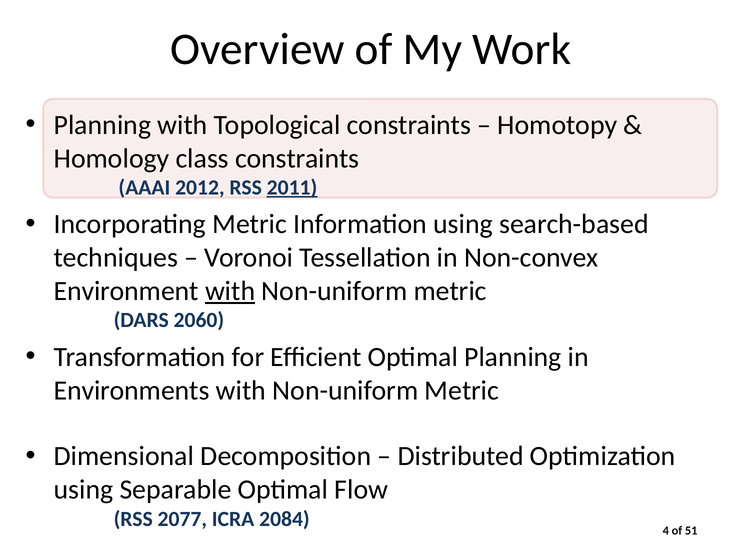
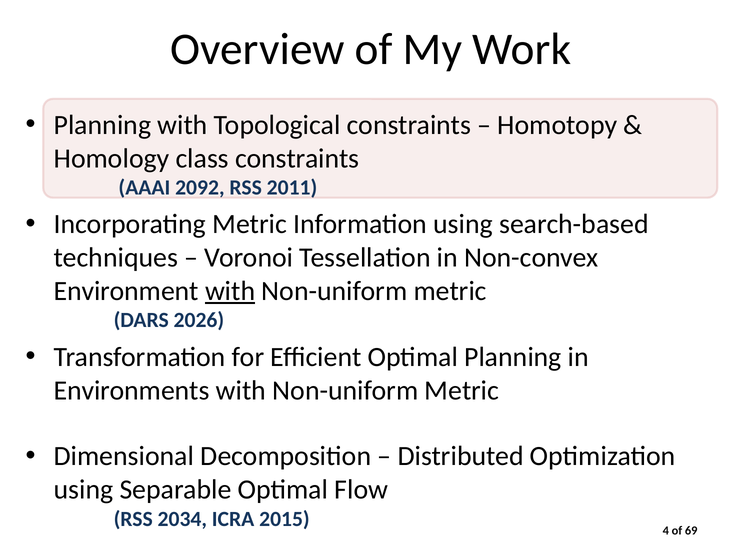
2012: 2012 -> 2092
2011 underline: present -> none
2060: 2060 -> 2026
2077: 2077 -> 2034
2084: 2084 -> 2015
51: 51 -> 69
